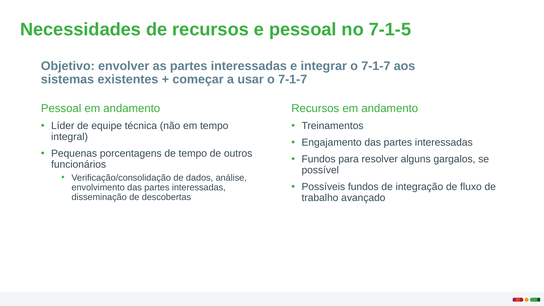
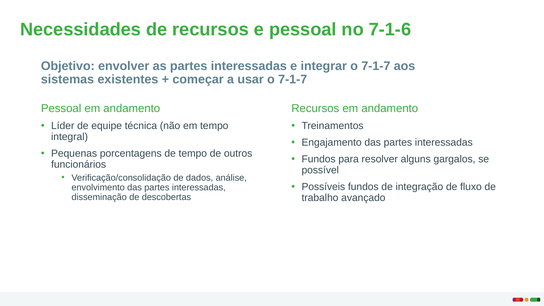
7-1-5: 7-1-5 -> 7-1-6
